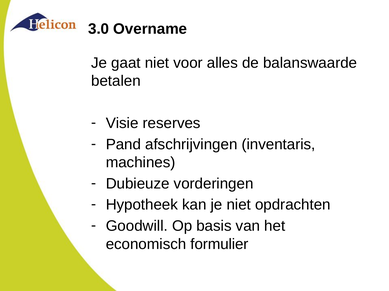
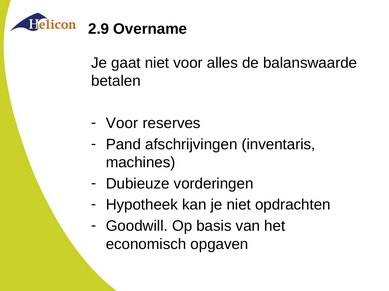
3.0: 3.0 -> 2.9
Visie at (122, 124): Visie -> Voor
formulier: formulier -> opgaven
